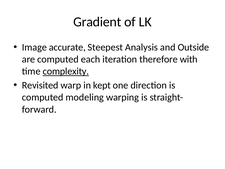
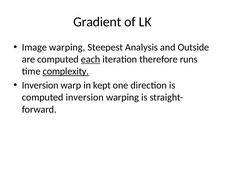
Image accurate: accurate -> warping
each underline: none -> present
with: with -> runs
Revisited at (40, 85): Revisited -> Inversion
computed modeling: modeling -> inversion
